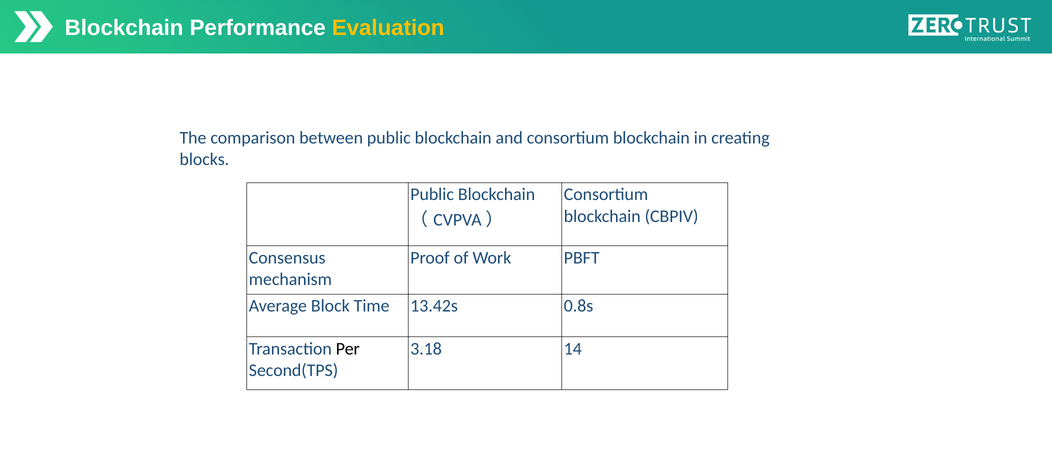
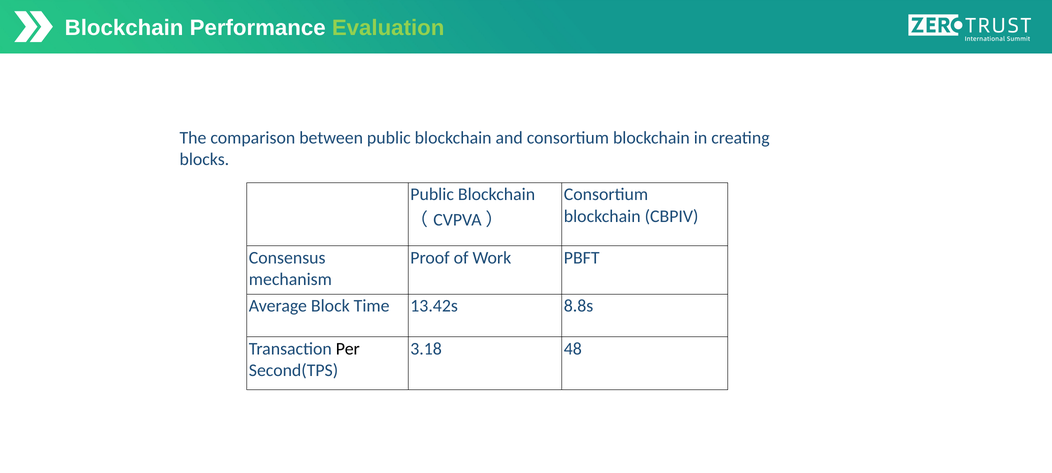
Evaluation colour: yellow -> light green
0.8s: 0.8s -> 8.8s
14: 14 -> 48
